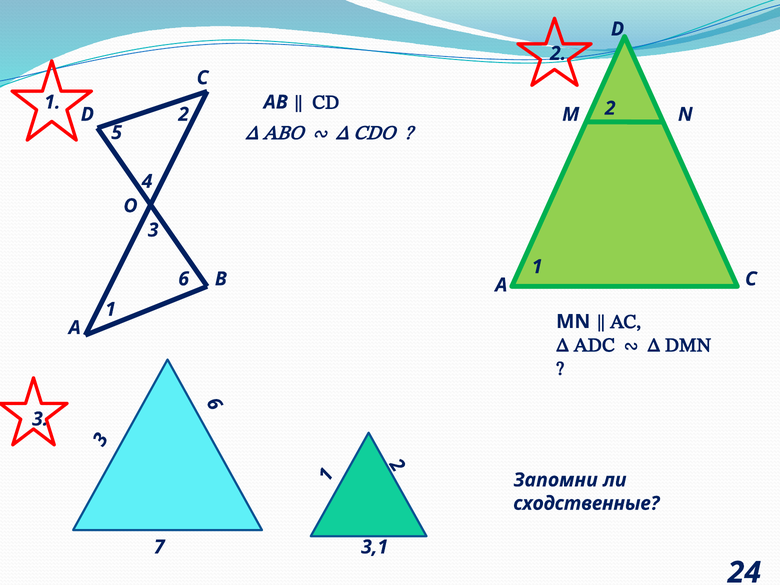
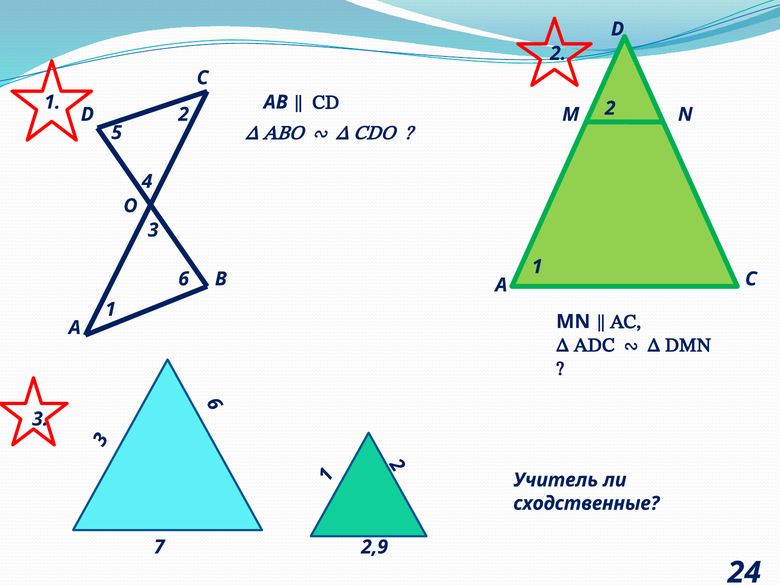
Запомни: Запомни -> Учитель
3,1: 3,1 -> 2,9
